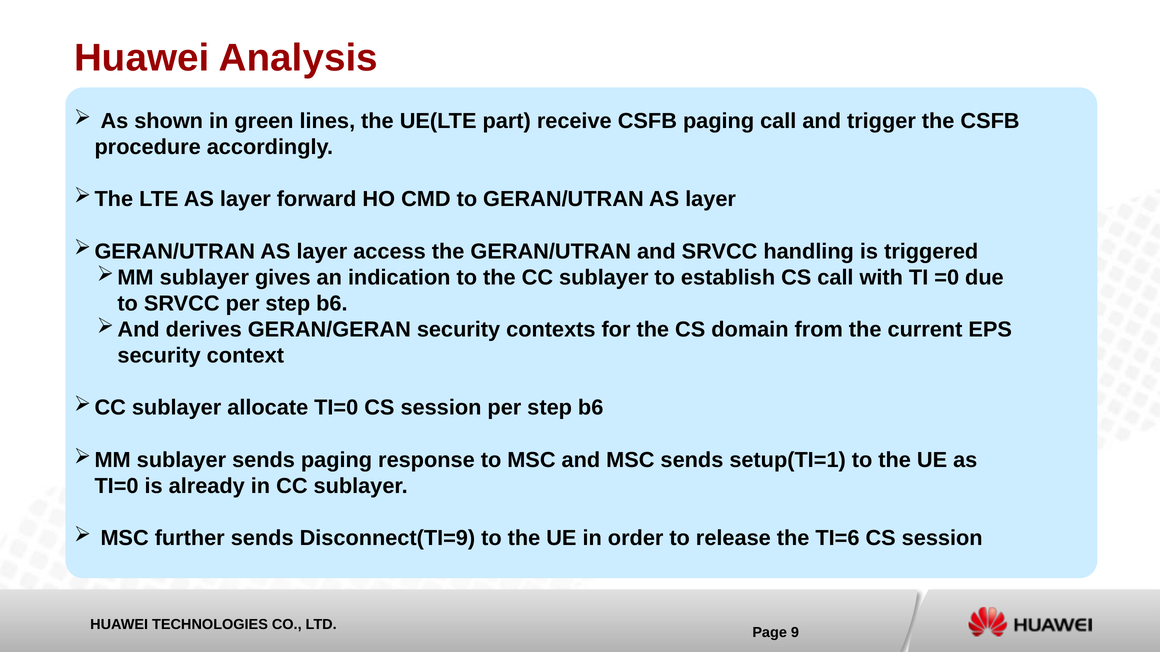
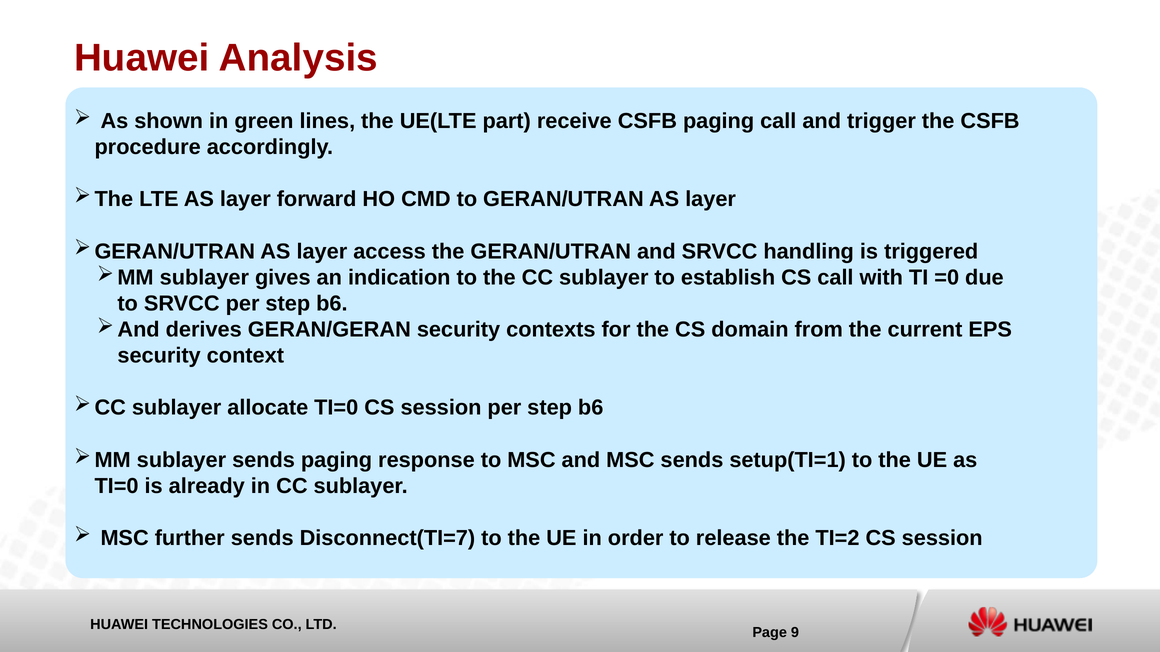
Disconnect(TI=9: Disconnect(TI=9 -> Disconnect(TI=7
TI=6: TI=6 -> TI=2
